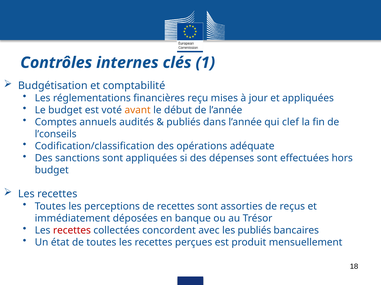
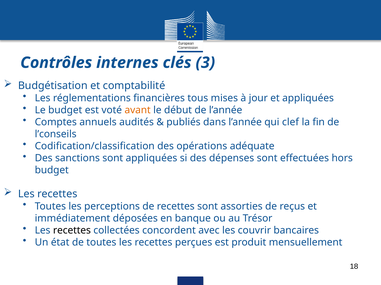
1: 1 -> 3
reçu: reçu -> tous
recettes at (72, 231) colour: red -> black
les publiés: publiés -> couvrir
